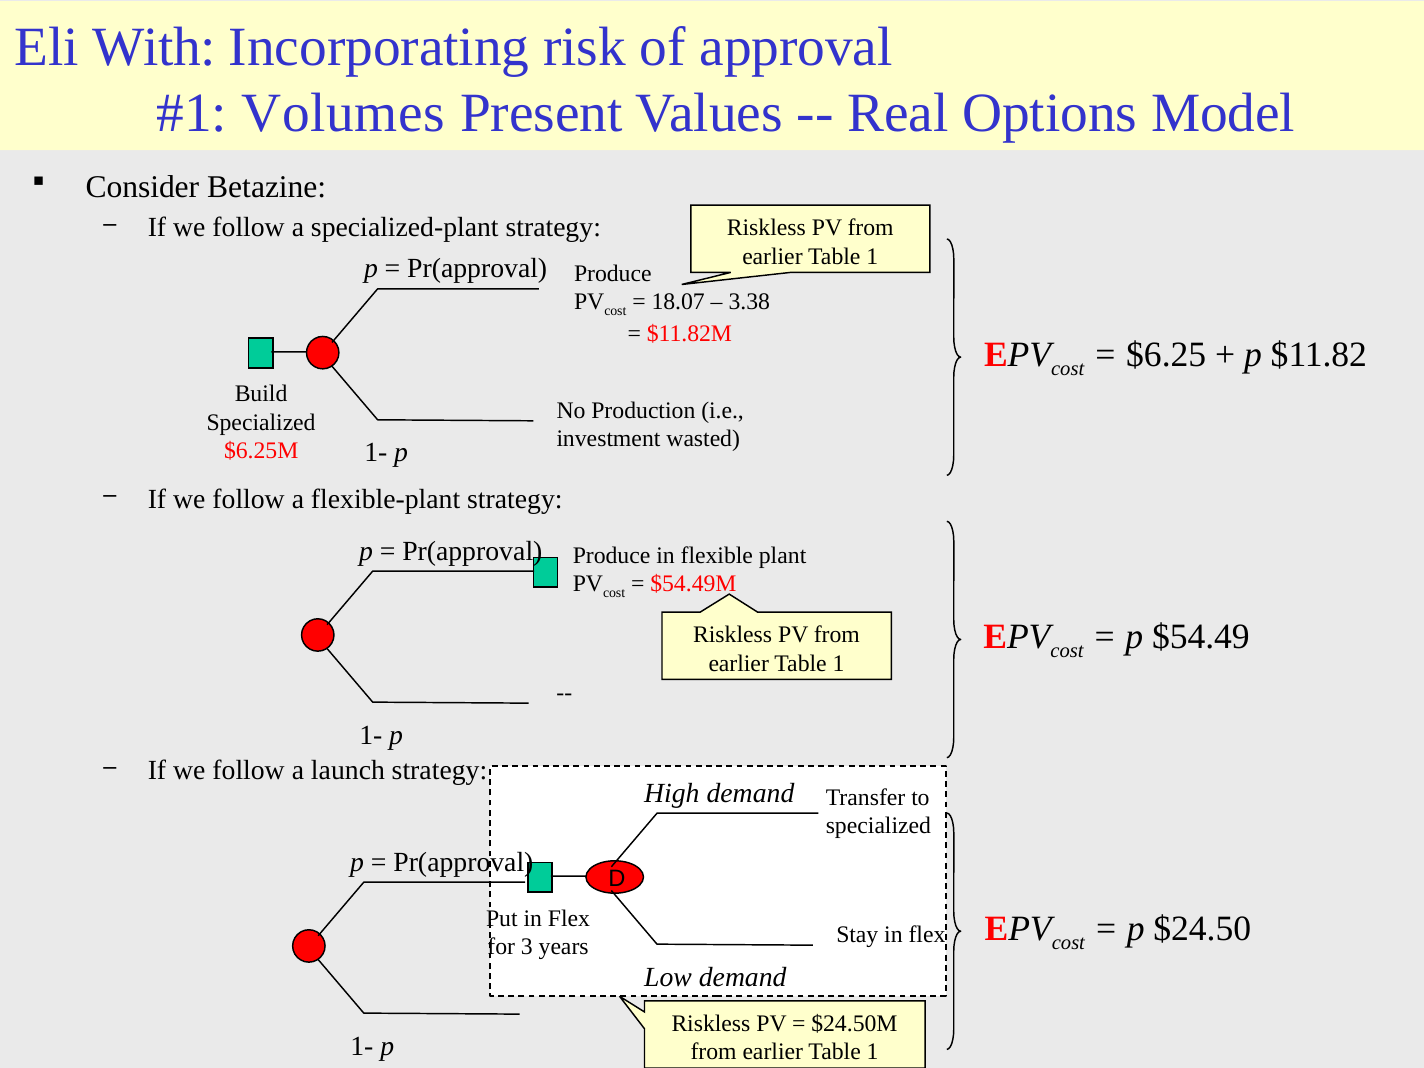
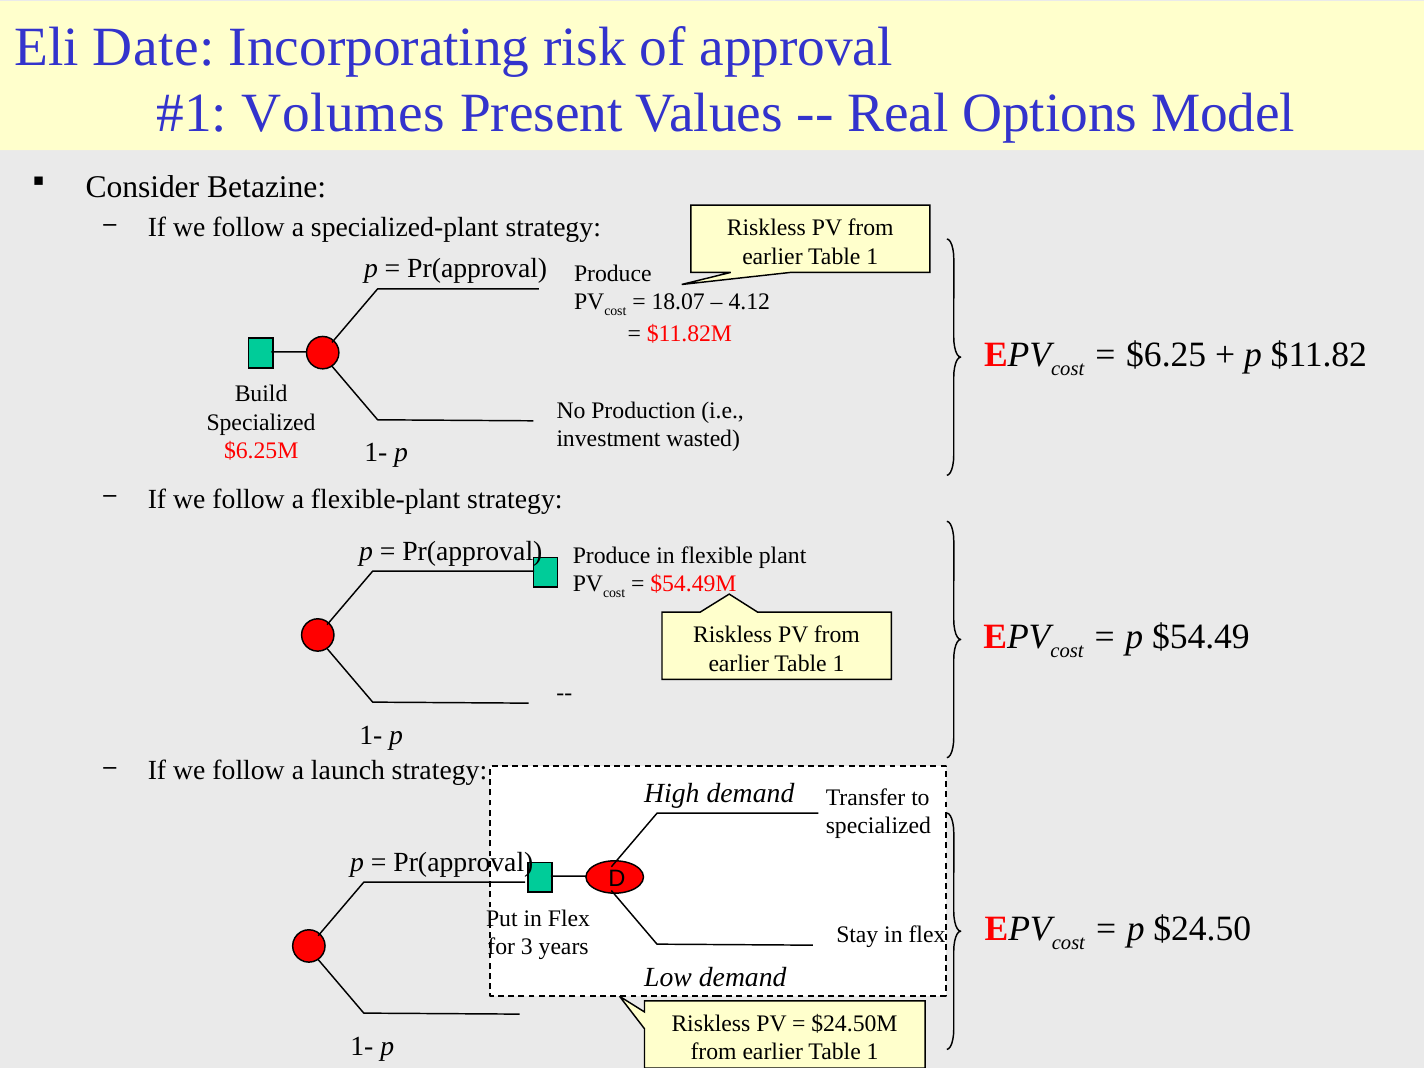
With: With -> Date
3.38: 3.38 -> 4.12
